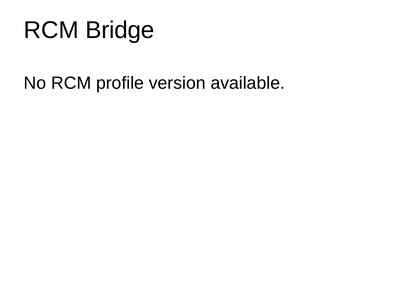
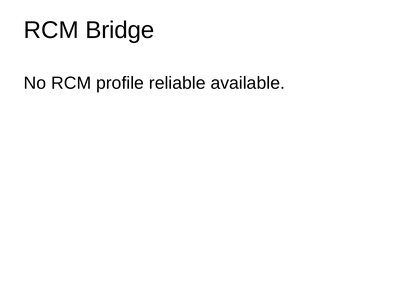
version: version -> reliable
